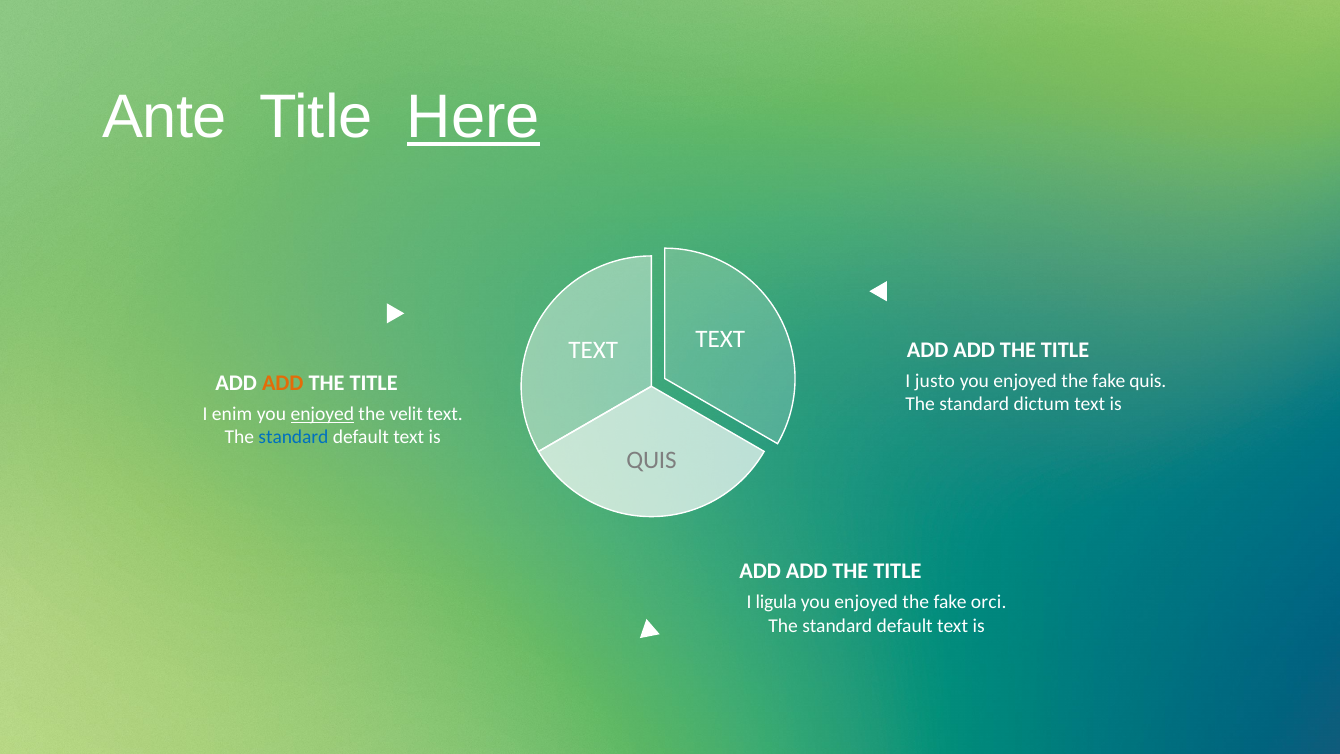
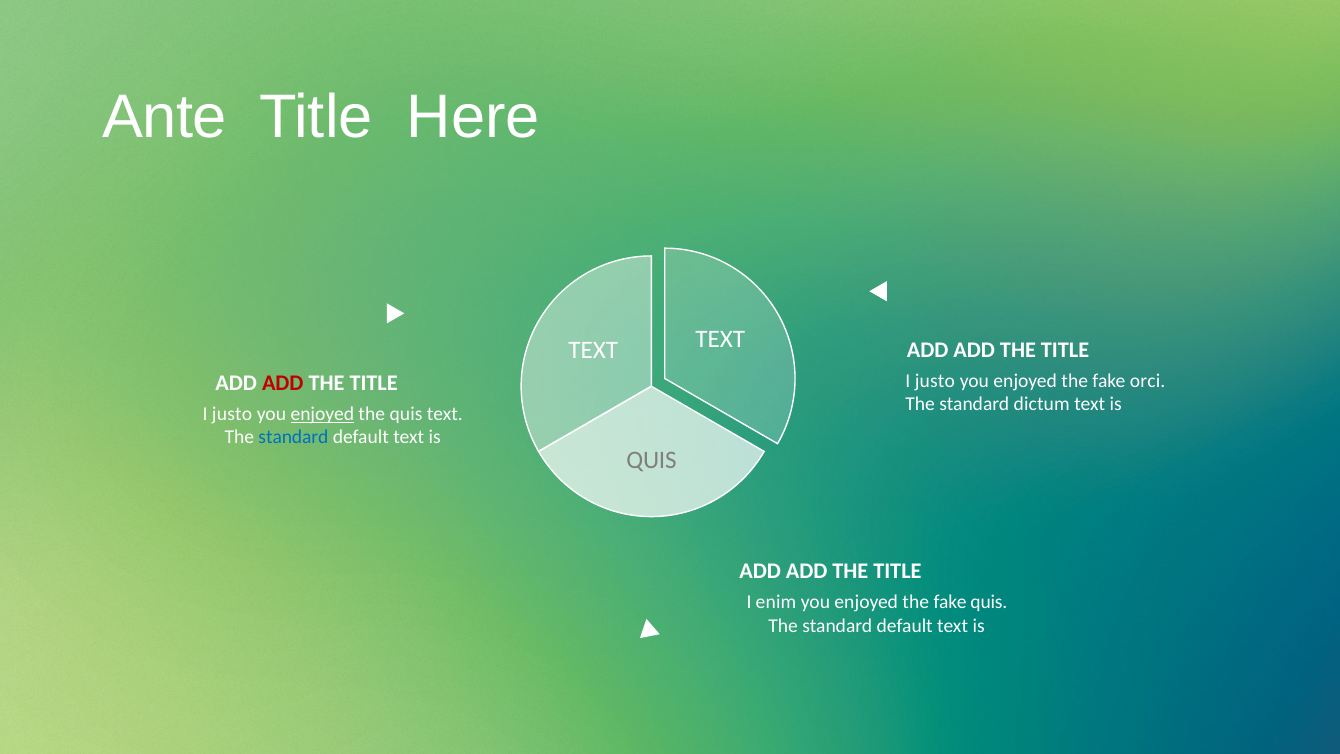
Here underline: present -> none
fake quis: quis -> orci
ADD at (283, 383) colour: orange -> red
enim at (232, 414): enim -> justo
the velit: velit -> quis
ligula: ligula -> enim
fake orci: orci -> quis
